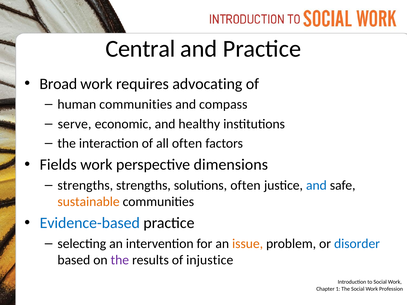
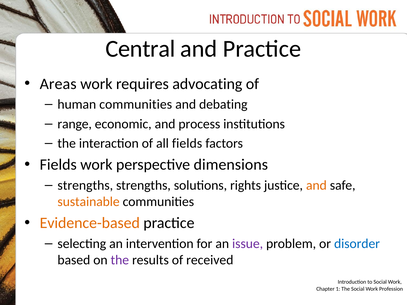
Broad: Broad -> Areas
compass: compass -> debating
serve: serve -> range
healthy: healthy -> process
all often: often -> fields
solutions often: often -> rights
and at (316, 186) colour: blue -> orange
Evidence-based colour: blue -> orange
issue colour: orange -> purple
injustice: injustice -> received
